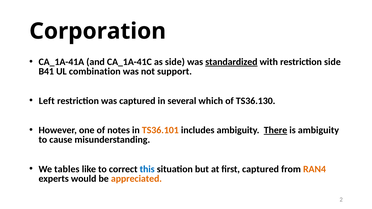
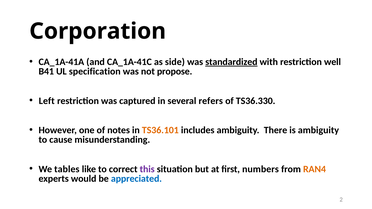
restriction side: side -> well
combination: combination -> specification
support: support -> propose
which: which -> refers
TS36.130: TS36.130 -> TS36.330
There underline: present -> none
this colour: blue -> purple
first captured: captured -> numbers
appreciated colour: orange -> blue
